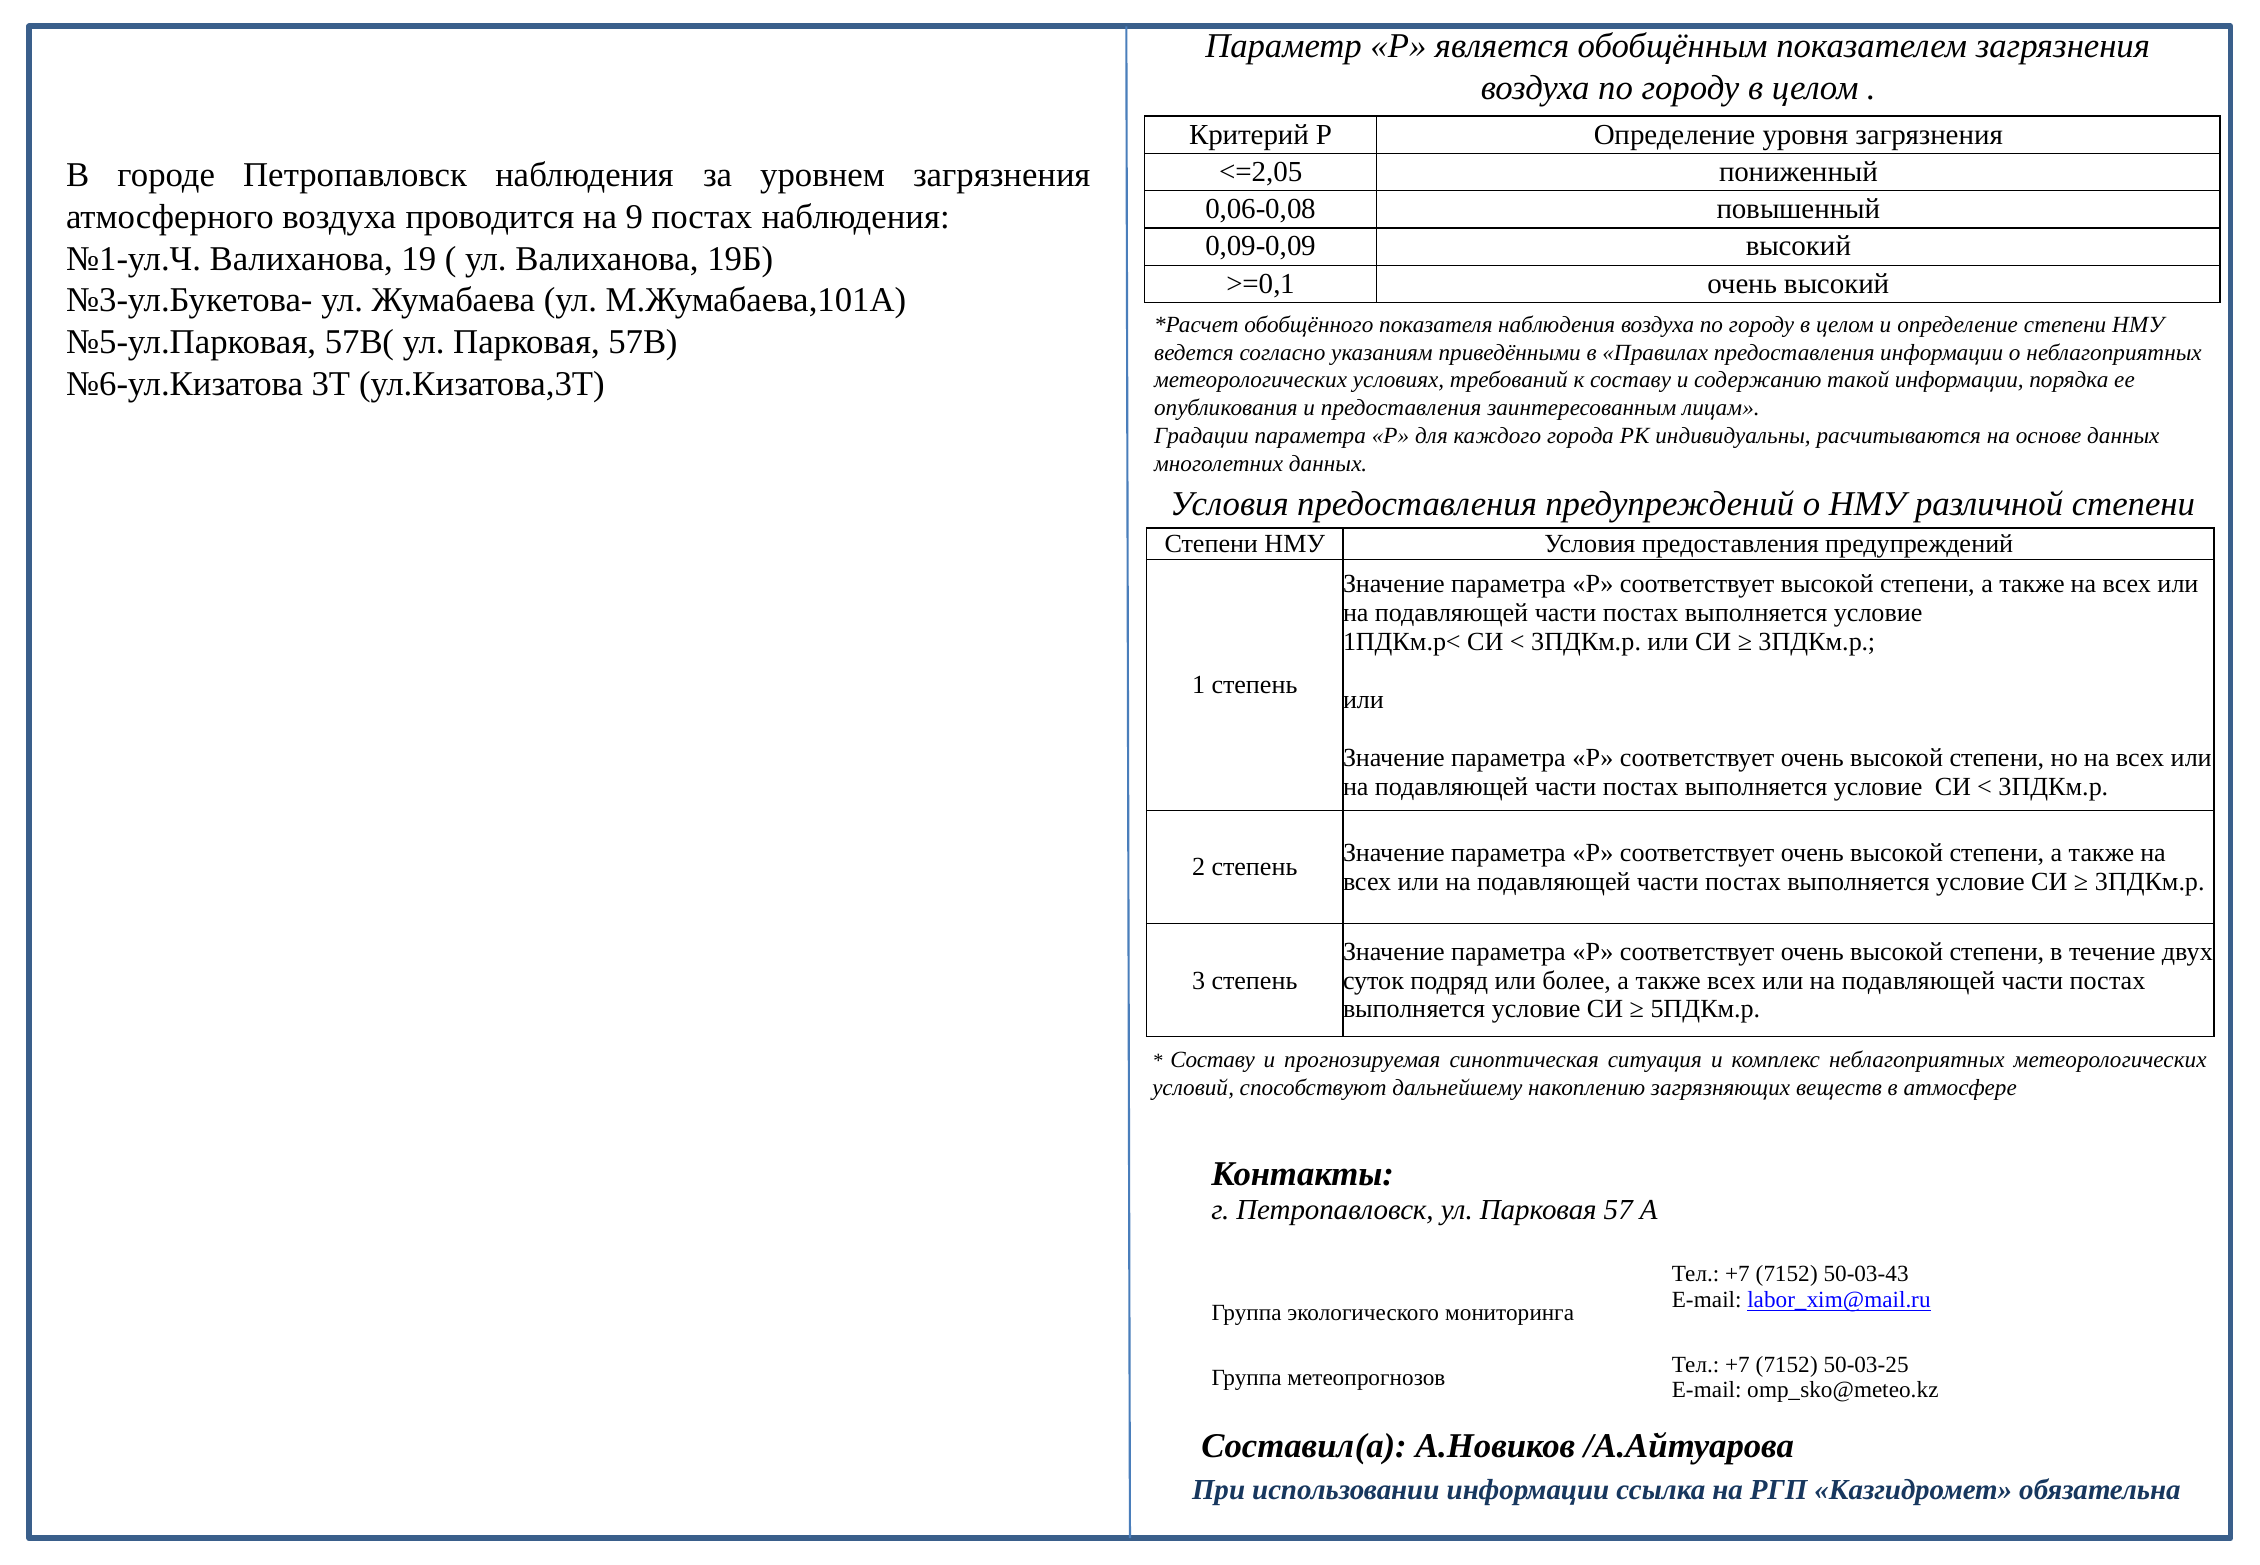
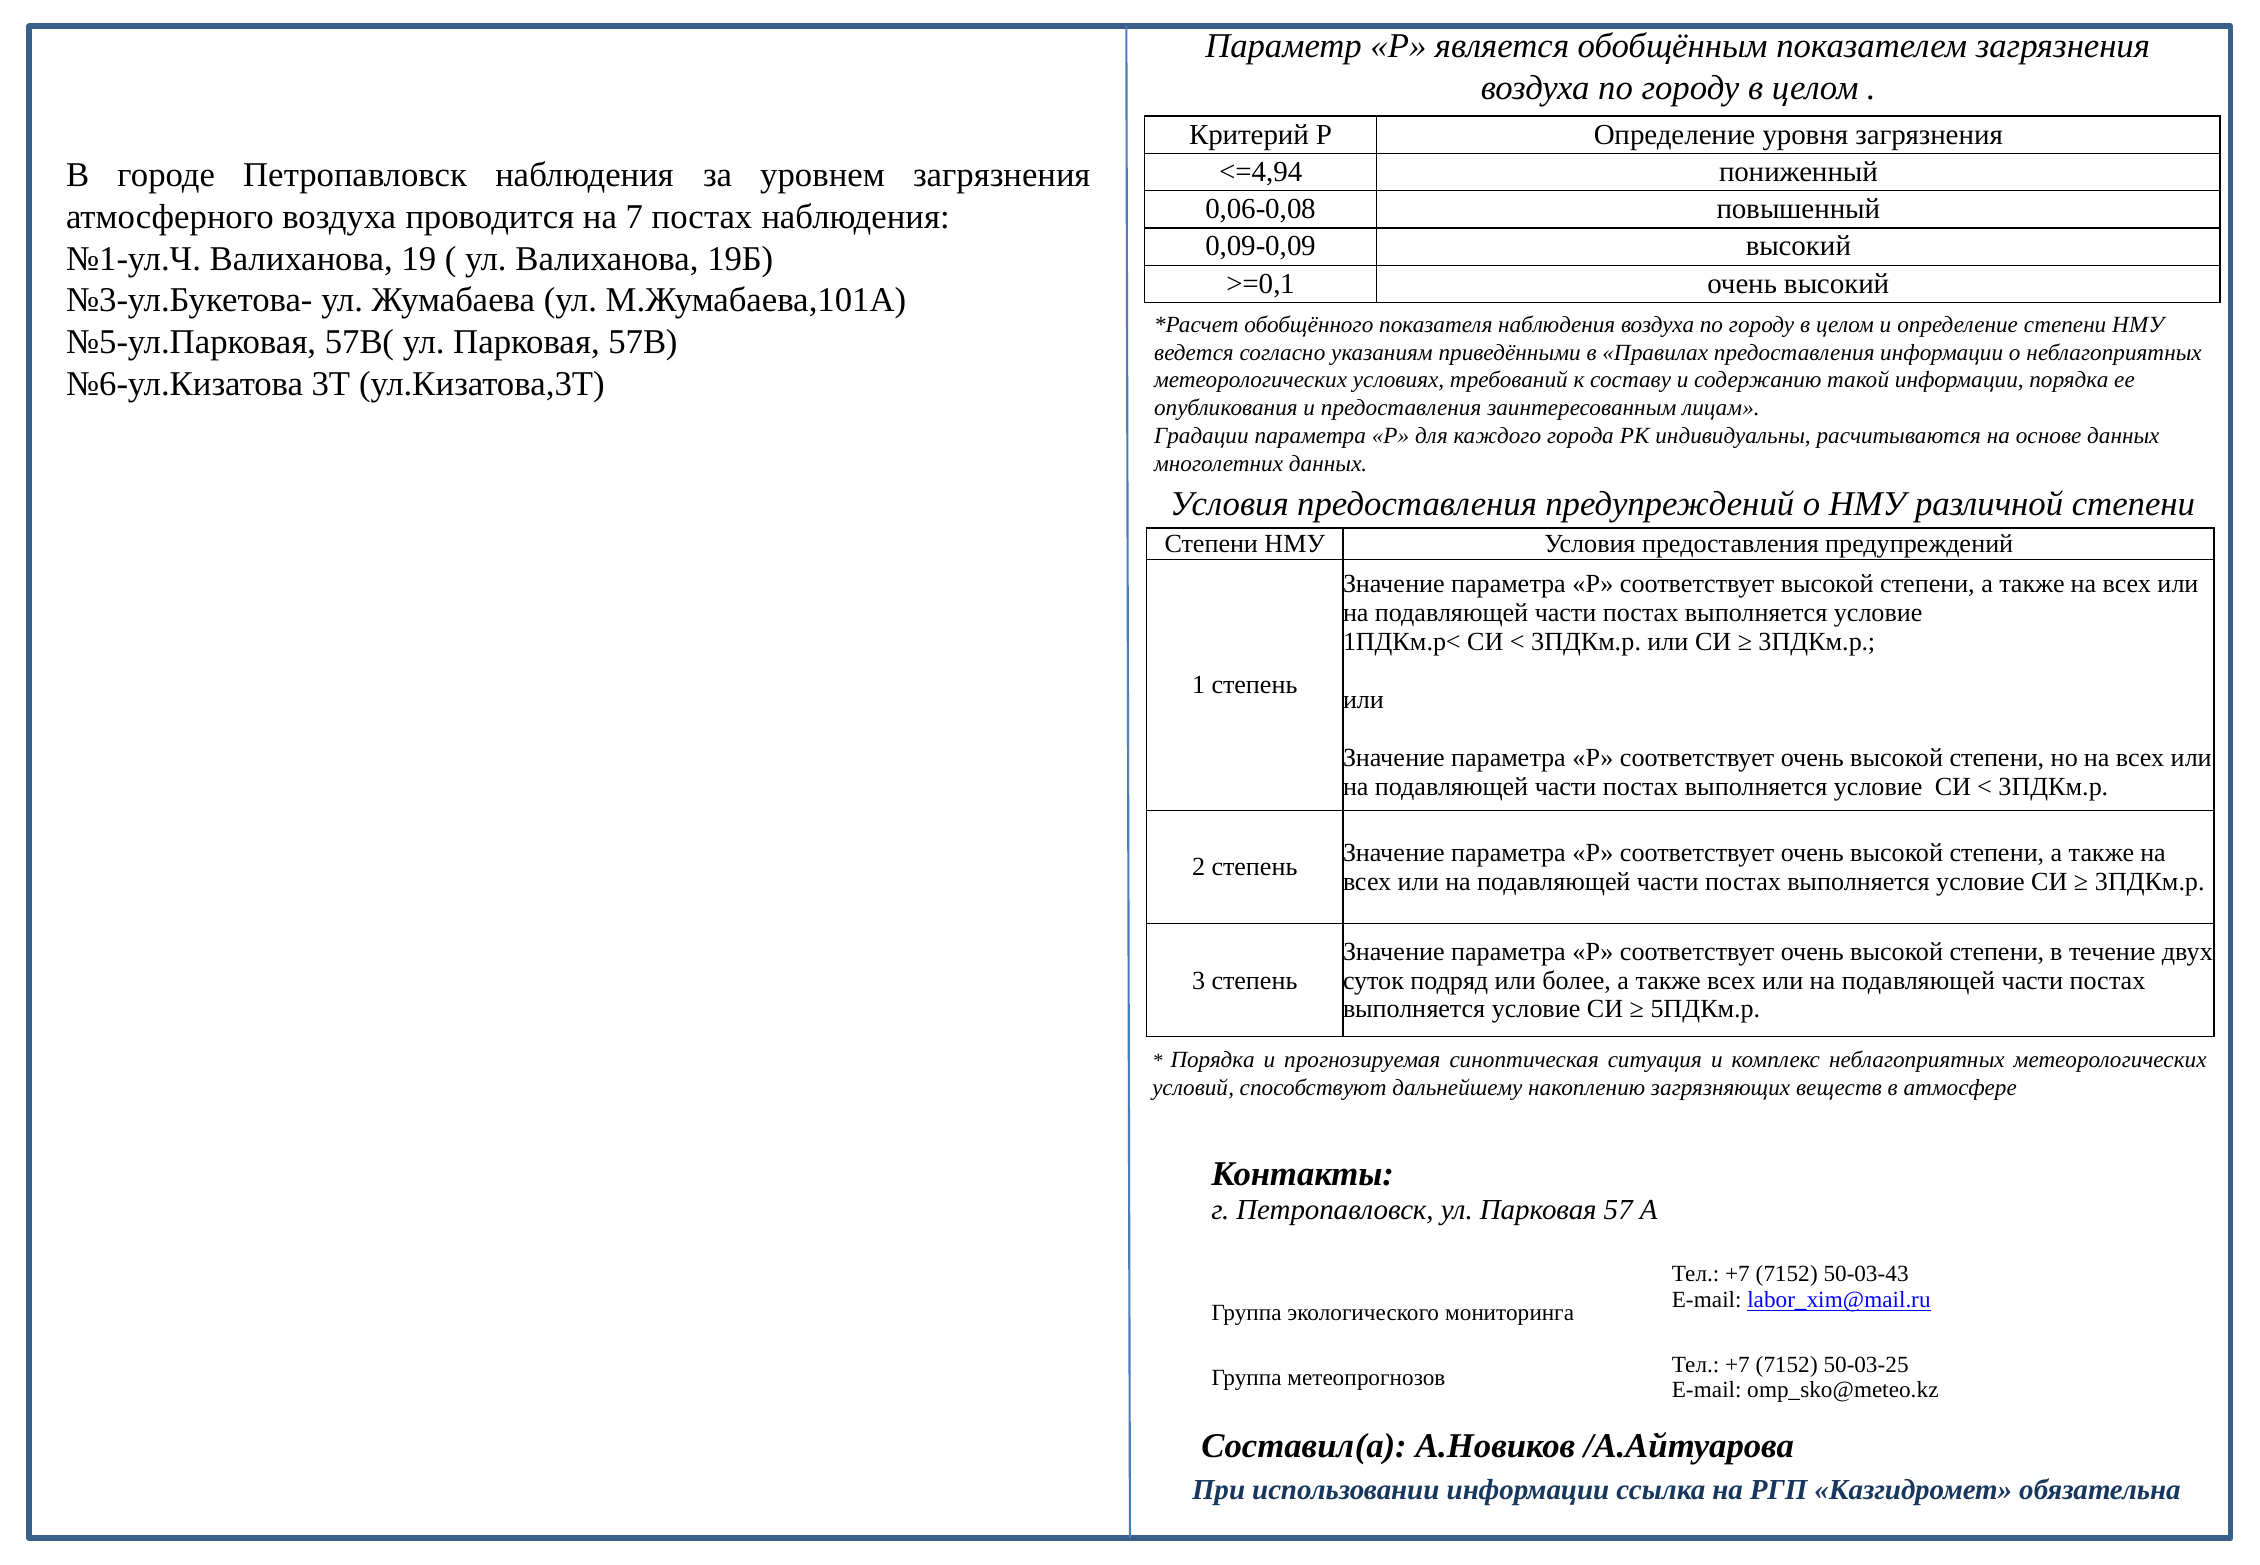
<=2,05: <=2,05 -> <=4,94
9: 9 -> 7
Составу at (1213, 1059): Составу -> Порядка
